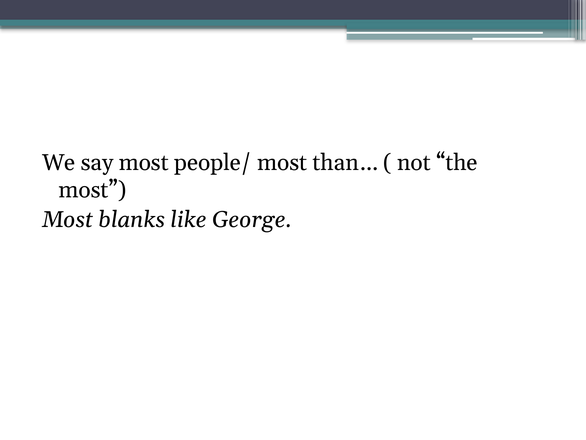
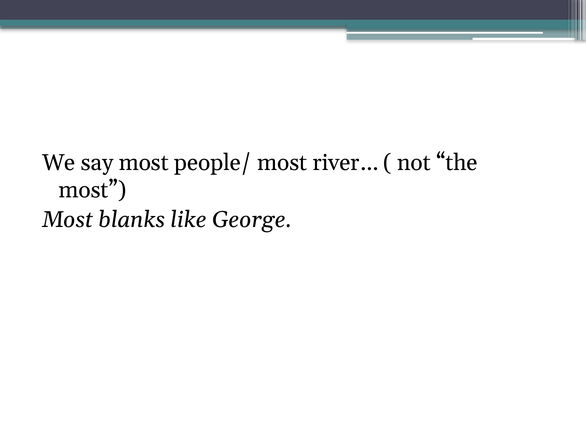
than…: than… -> river…
